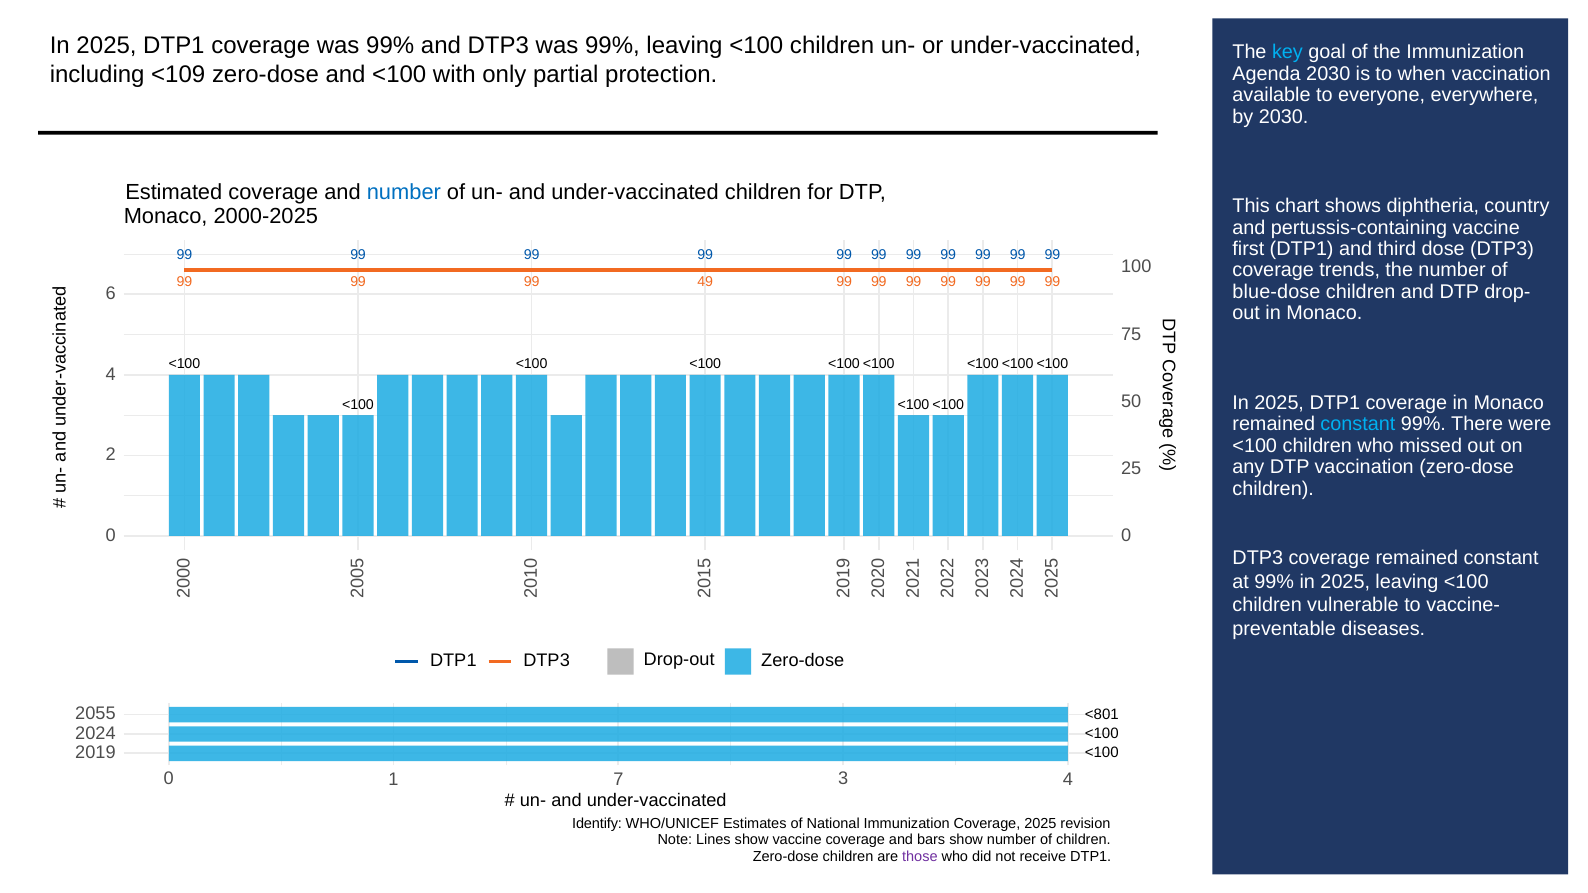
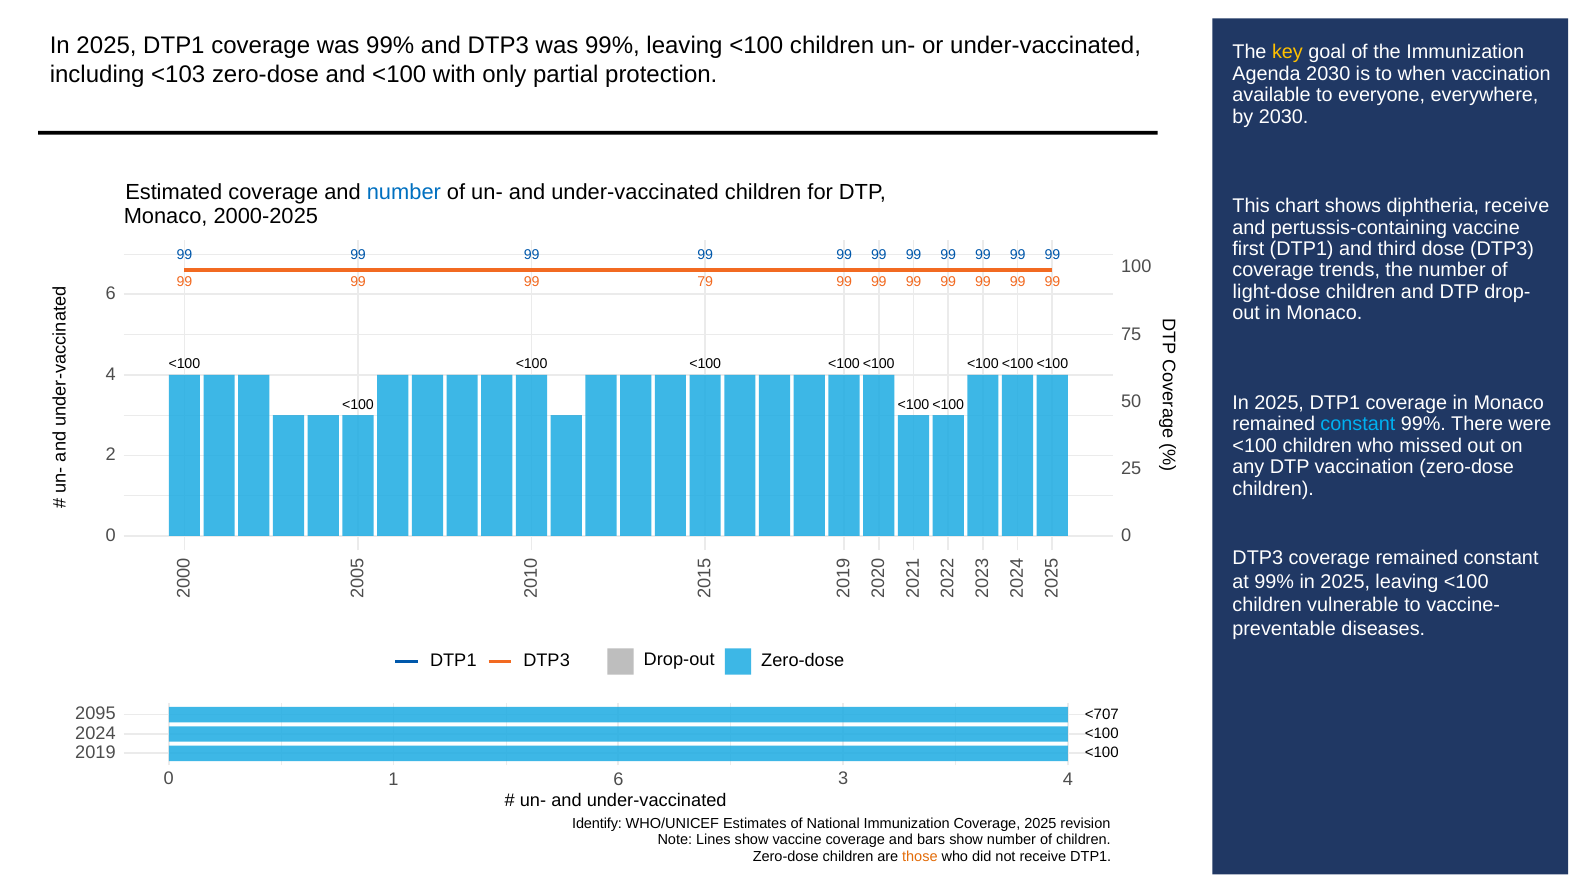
key colour: light blue -> yellow
<109: <109 -> <103
diphtheria country: country -> receive
49: 49 -> 79
blue-dose: blue-dose -> light-dose
2055: 2055 -> 2095
<801: <801 -> <707
1 7: 7 -> 6
those colour: purple -> orange
